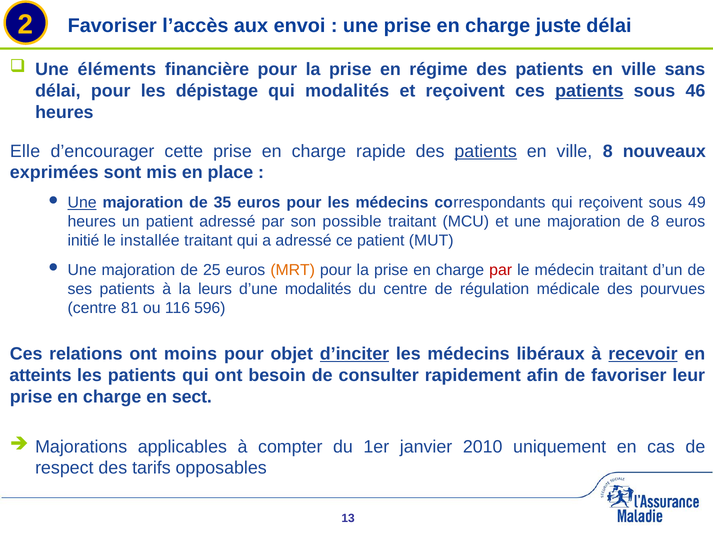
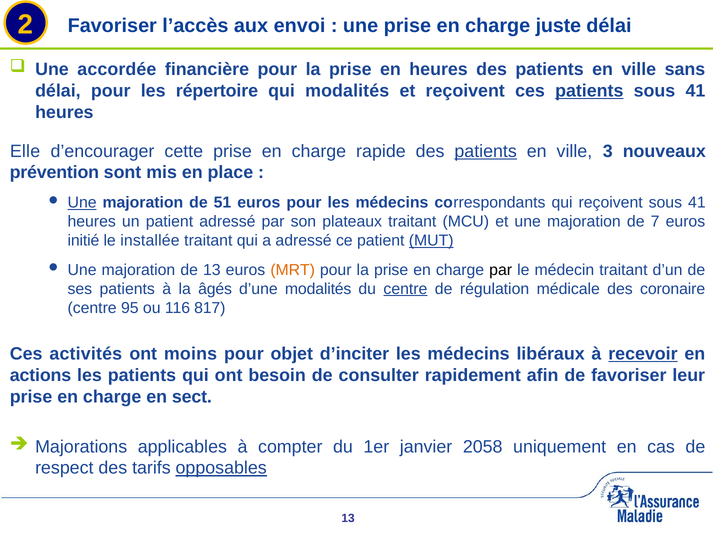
éléments: éléments -> accordée
en régime: régime -> heures
dépistage: dépistage -> répertoire
46 at (695, 91): 46 -> 41
ville 8: 8 -> 3
exprimées: exprimées -> prévention
35: 35 -> 51
reçoivent sous 49: 49 -> 41
possible: possible -> plateaux
de 8: 8 -> 7
MUT underline: none -> present
de 25: 25 -> 13
par at (501, 270) colour: red -> black
leurs: leurs -> âgés
centre at (405, 289) underline: none -> present
pourvues: pourvues -> coronaire
81: 81 -> 95
596: 596 -> 817
relations: relations -> activités
d’inciter underline: present -> none
atteints: atteints -> actions
2010: 2010 -> 2058
opposables underline: none -> present
